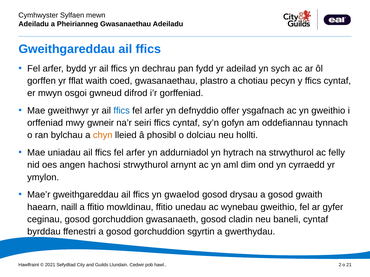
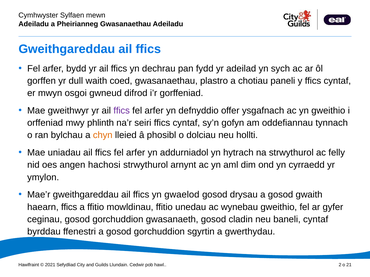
fflat: fflat -> dull
pecyn: pecyn -> paneli
ffics at (122, 111) colour: blue -> purple
gwneir: gwneir -> phlinth
haearn naill: naill -> ffics
